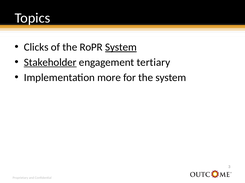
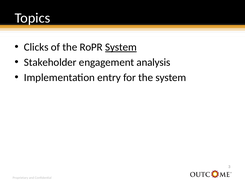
Stakeholder underline: present -> none
tertiary: tertiary -> analysis
more: more -> entry
